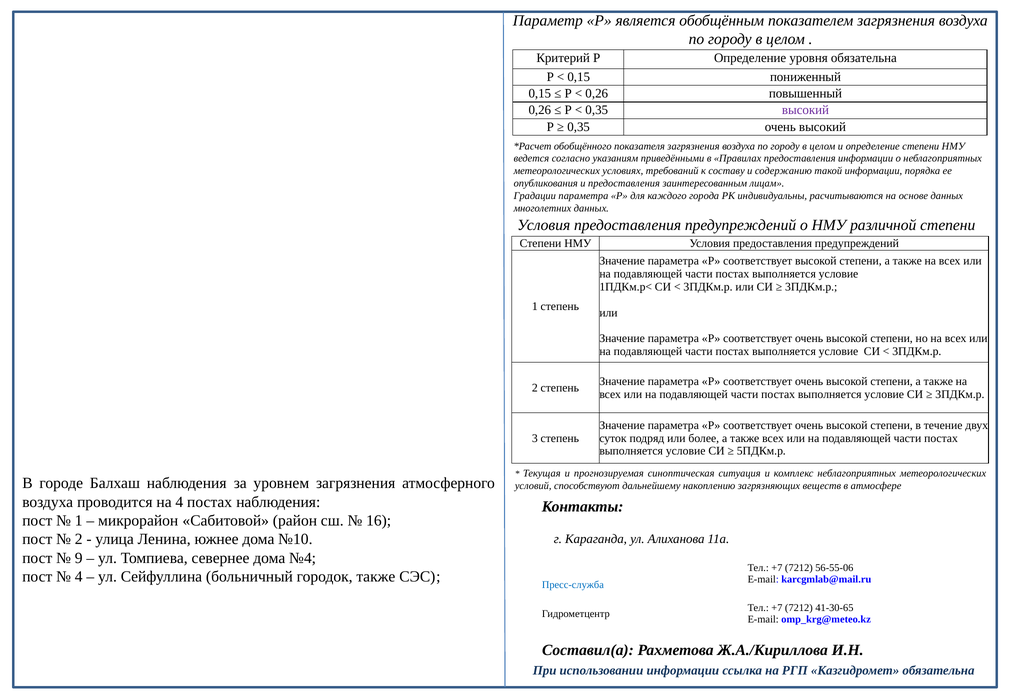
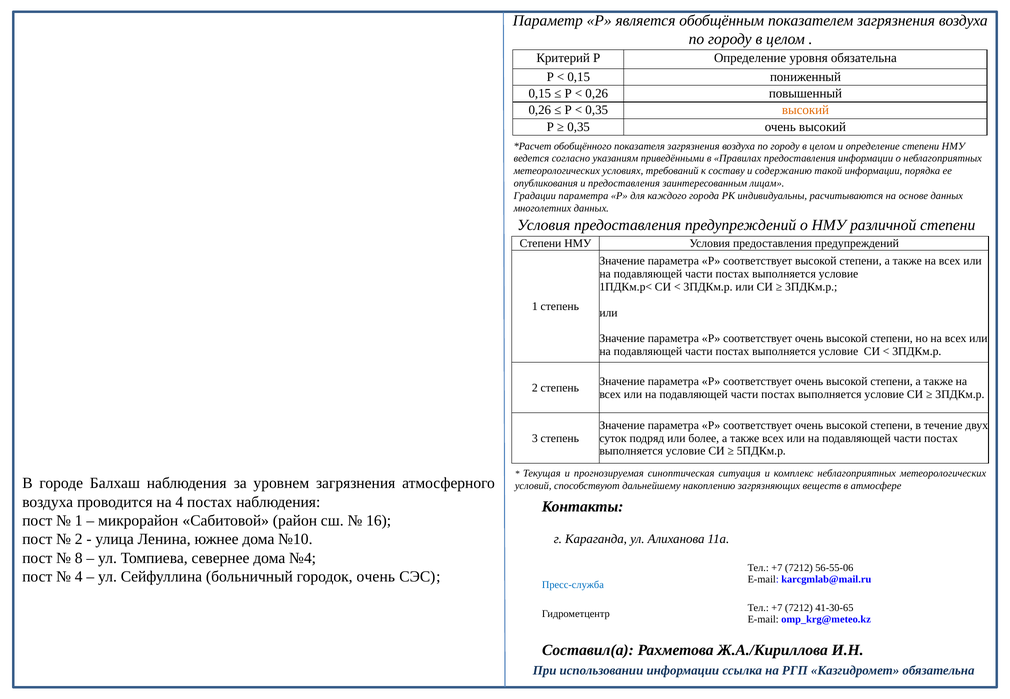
высокий at (806, 110) colour: purple -> orange
9: 9 -> 8
городок также: также -> очень
